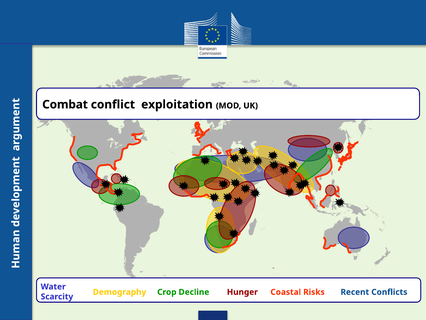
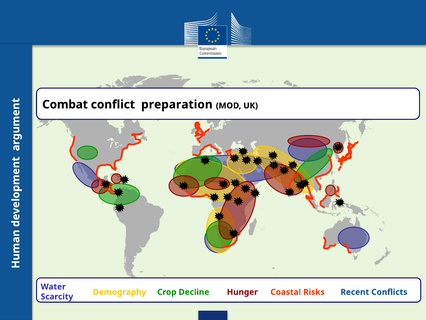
exploitation: exploitation -> preparation
